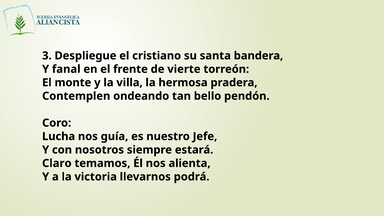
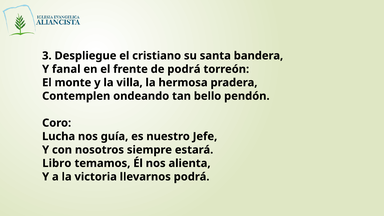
de vierte: vierte -> podrá
Claro: Claro -> Libro
